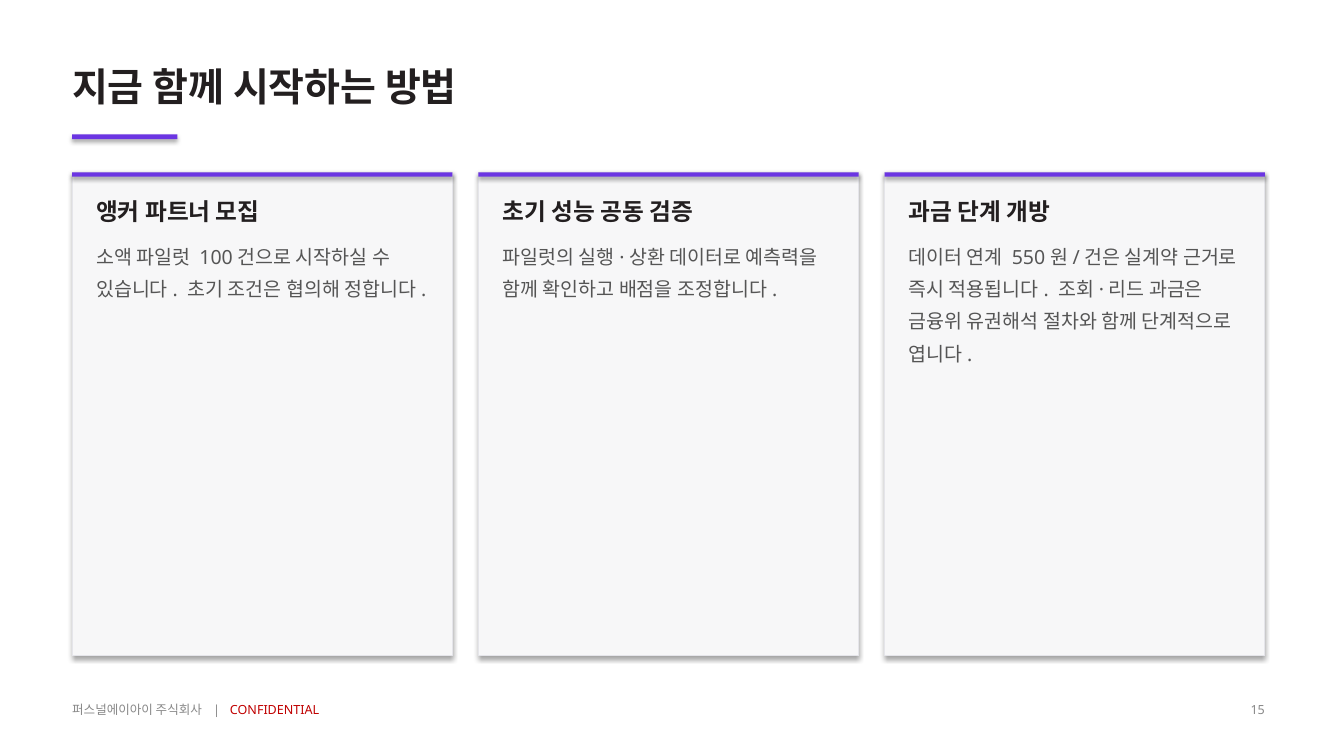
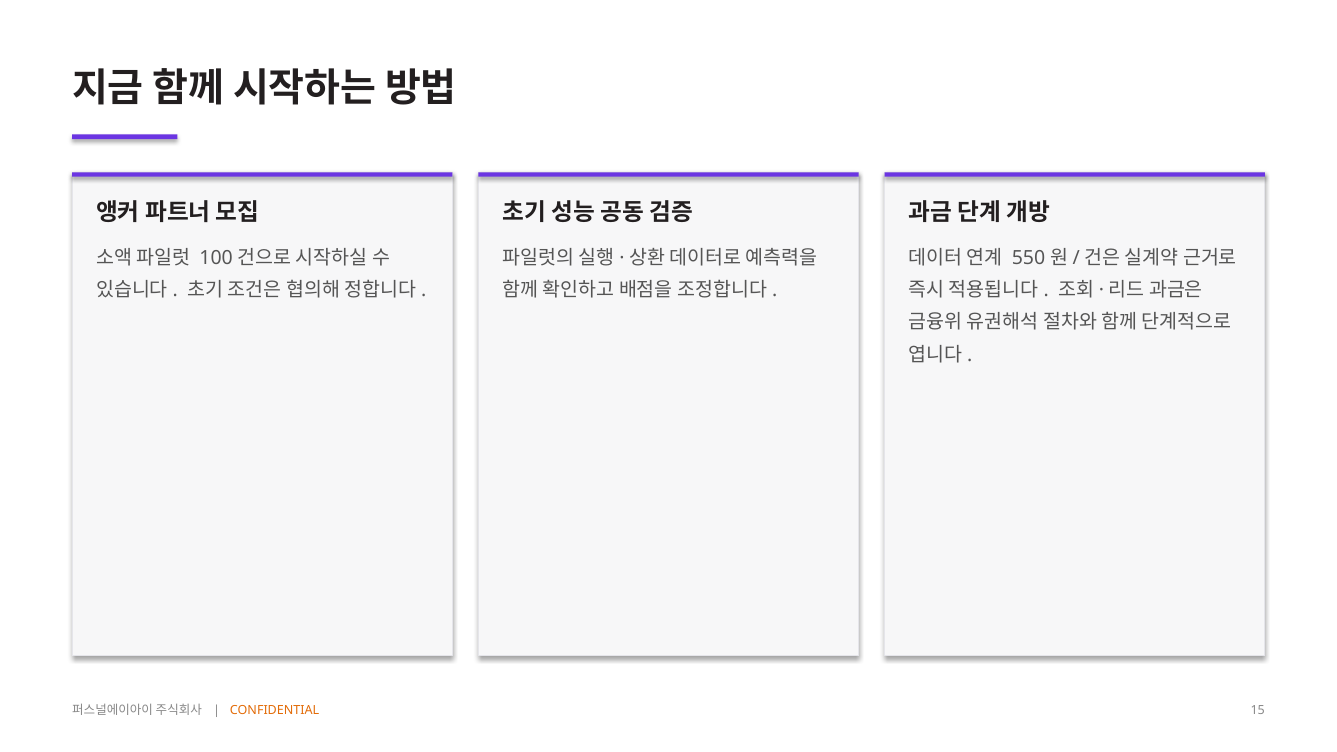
CONFIDENTIAL colour: red -> orange
